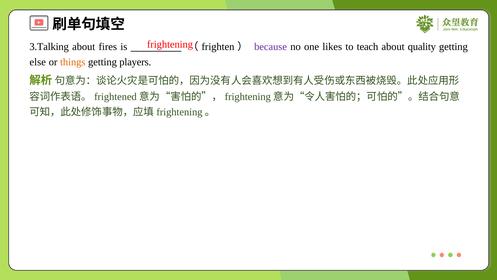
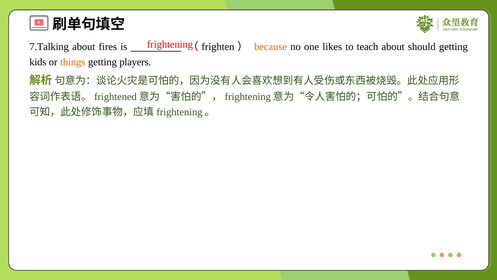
3.Talking: 3.Talking -> 7.Talking
because colour: purple -> orange
quality: quality -> should
else: else -> kids
